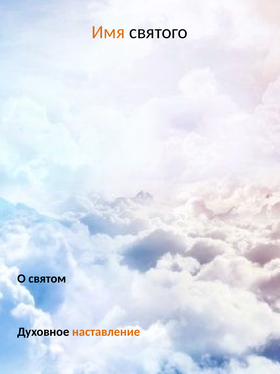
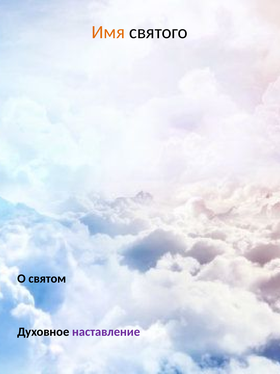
наставление colour: orange -> purple
